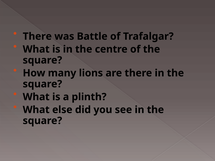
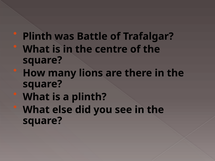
There at (37, 36): There -> Plinth
